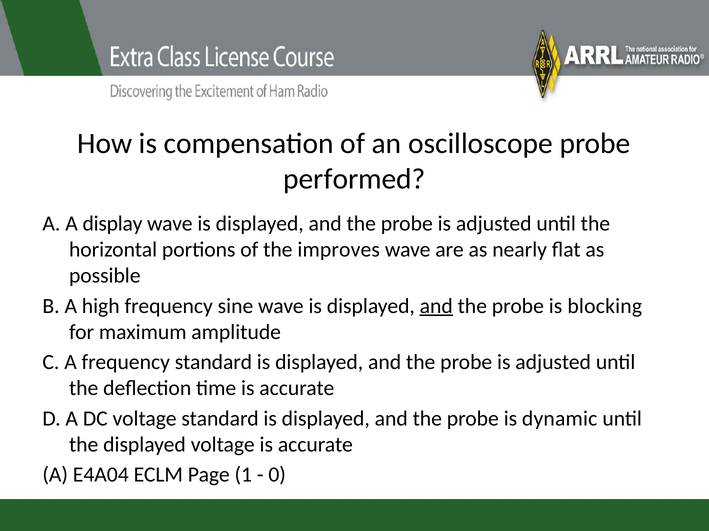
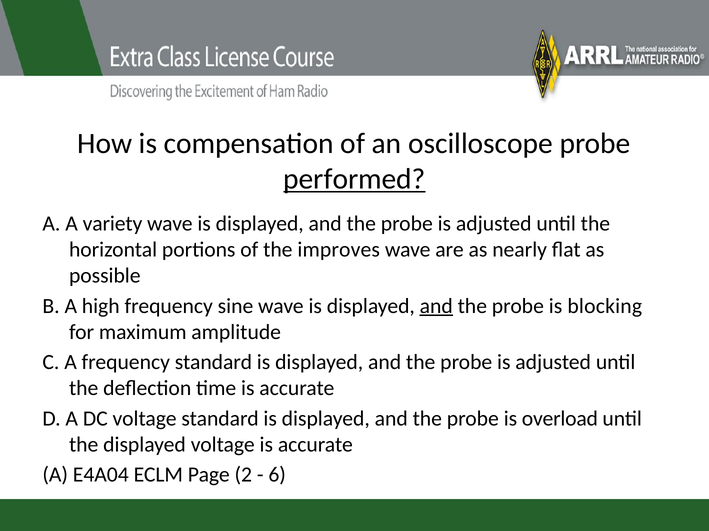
performed underline: none -> present
display: display -> variety
dynamic: dynamic -> overload
1: 1 -> 2
0: 0 -> 6
